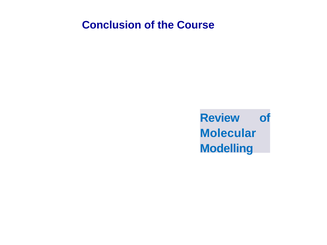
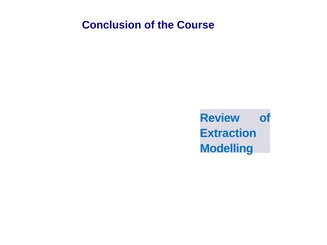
Molecular: Molecular -> Extraction
